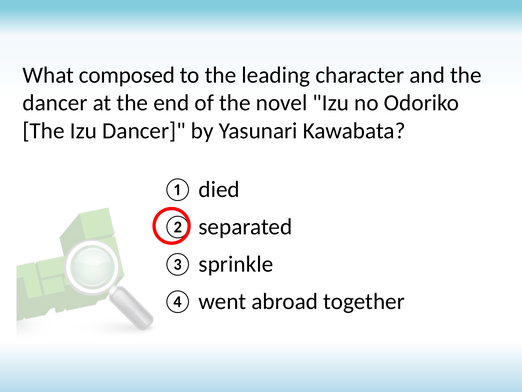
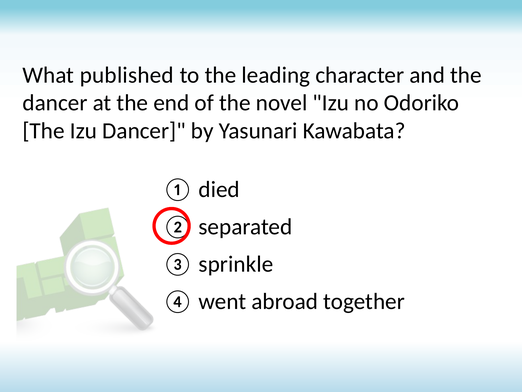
composed: composed -> published
